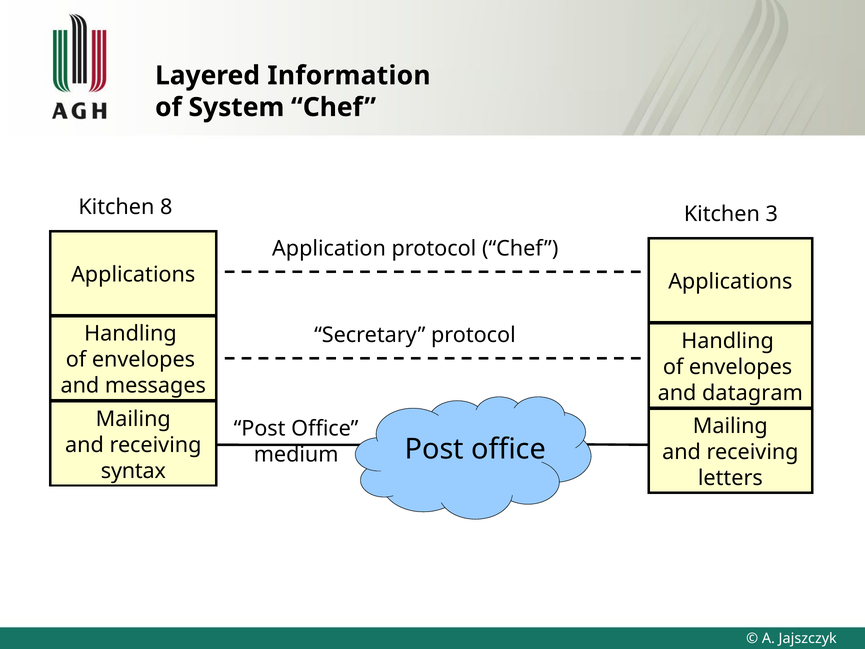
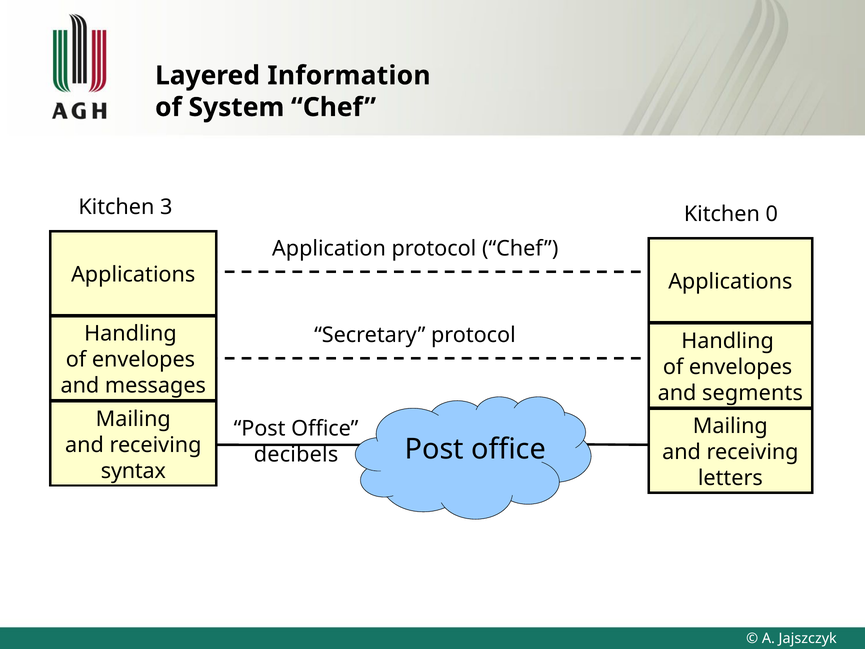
8: 8 -> 3
3: 3 -> 0
datagram: datagram -> segments
medium: medium -> decibels
